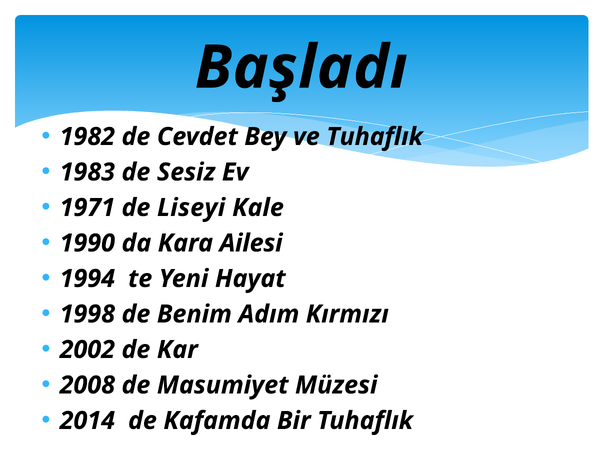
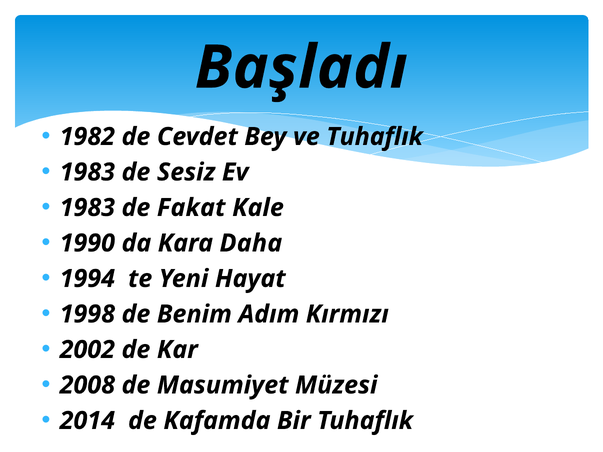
1971 at (87, 208): 1971 -> 1983
Liseyi: Liseyi -> Fakat
Ailesi: Ailesi -> Daha
